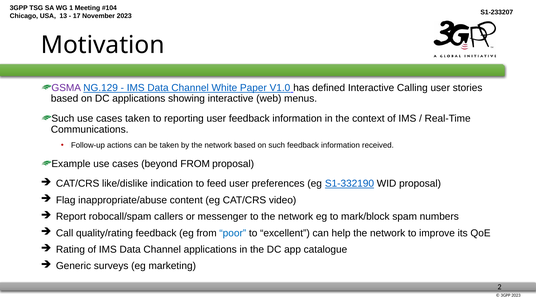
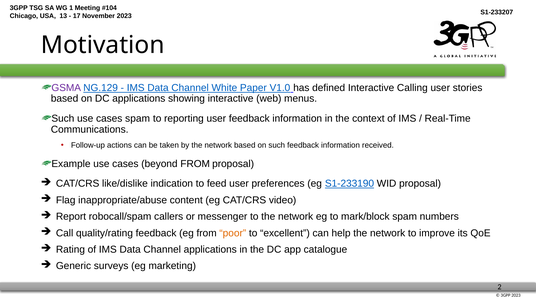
cases taken: taken -> spam
S1-332190: S1-332190 -> S1-233190
poor colour: blue -> orange
